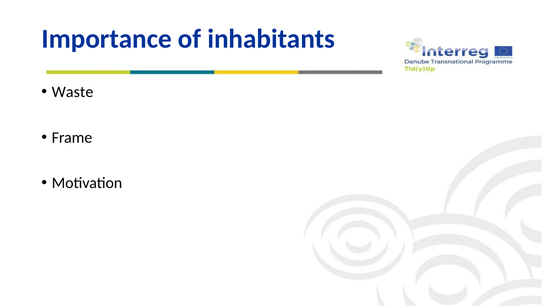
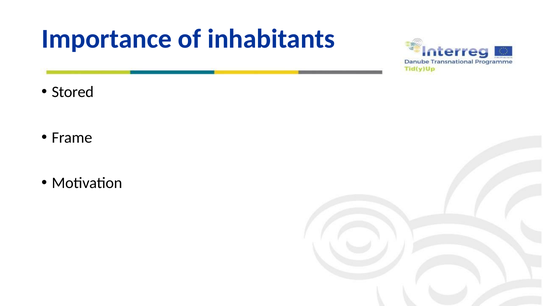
Waste: Waste -> Stored
